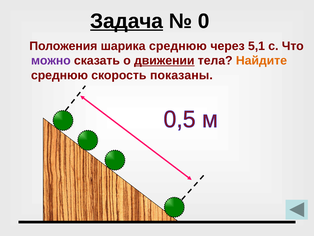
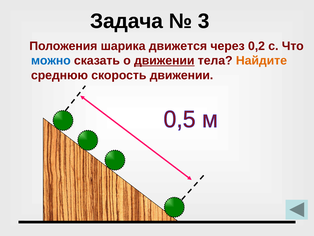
Задача underline: present -> none
0: 0 -> 3
шарика среднюю: среднюю -> движется
5,1: 5,1 -> 0,2
можно colour: purple -> blue
скорость показаны: показаны -> движении
